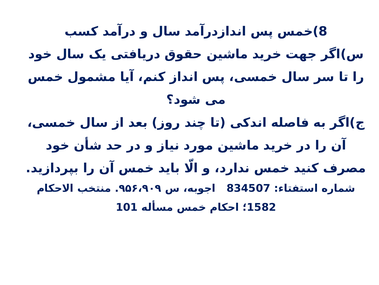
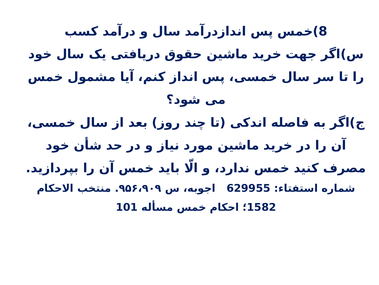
834507: 834507 -> 629955
